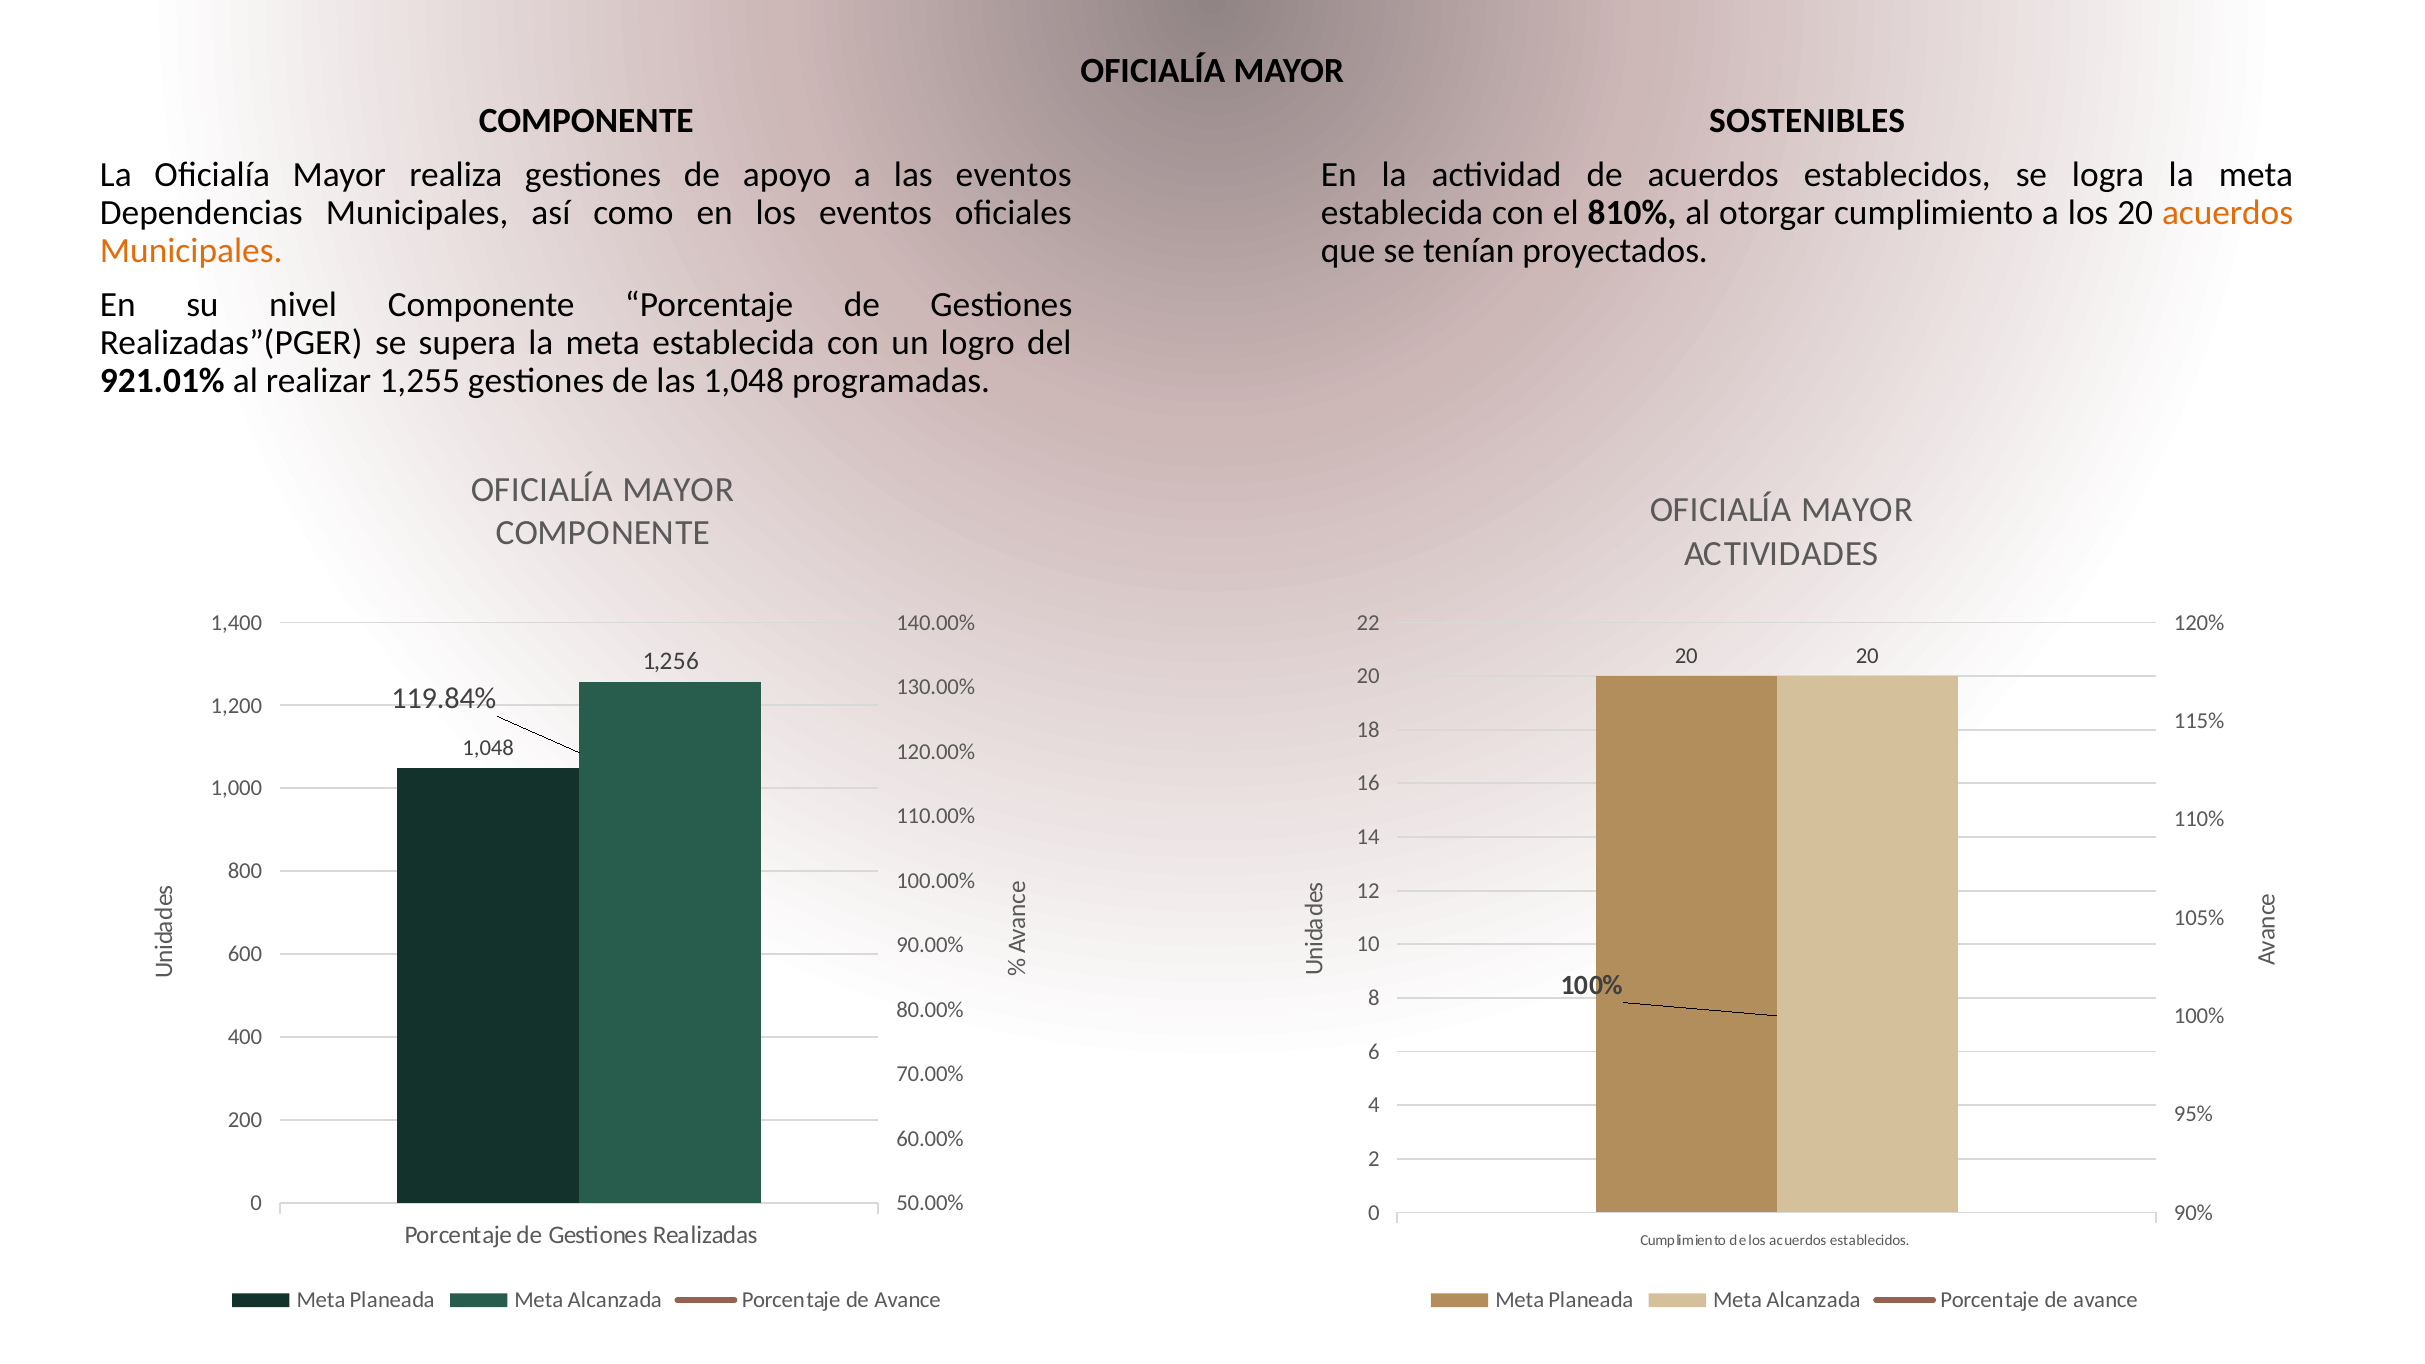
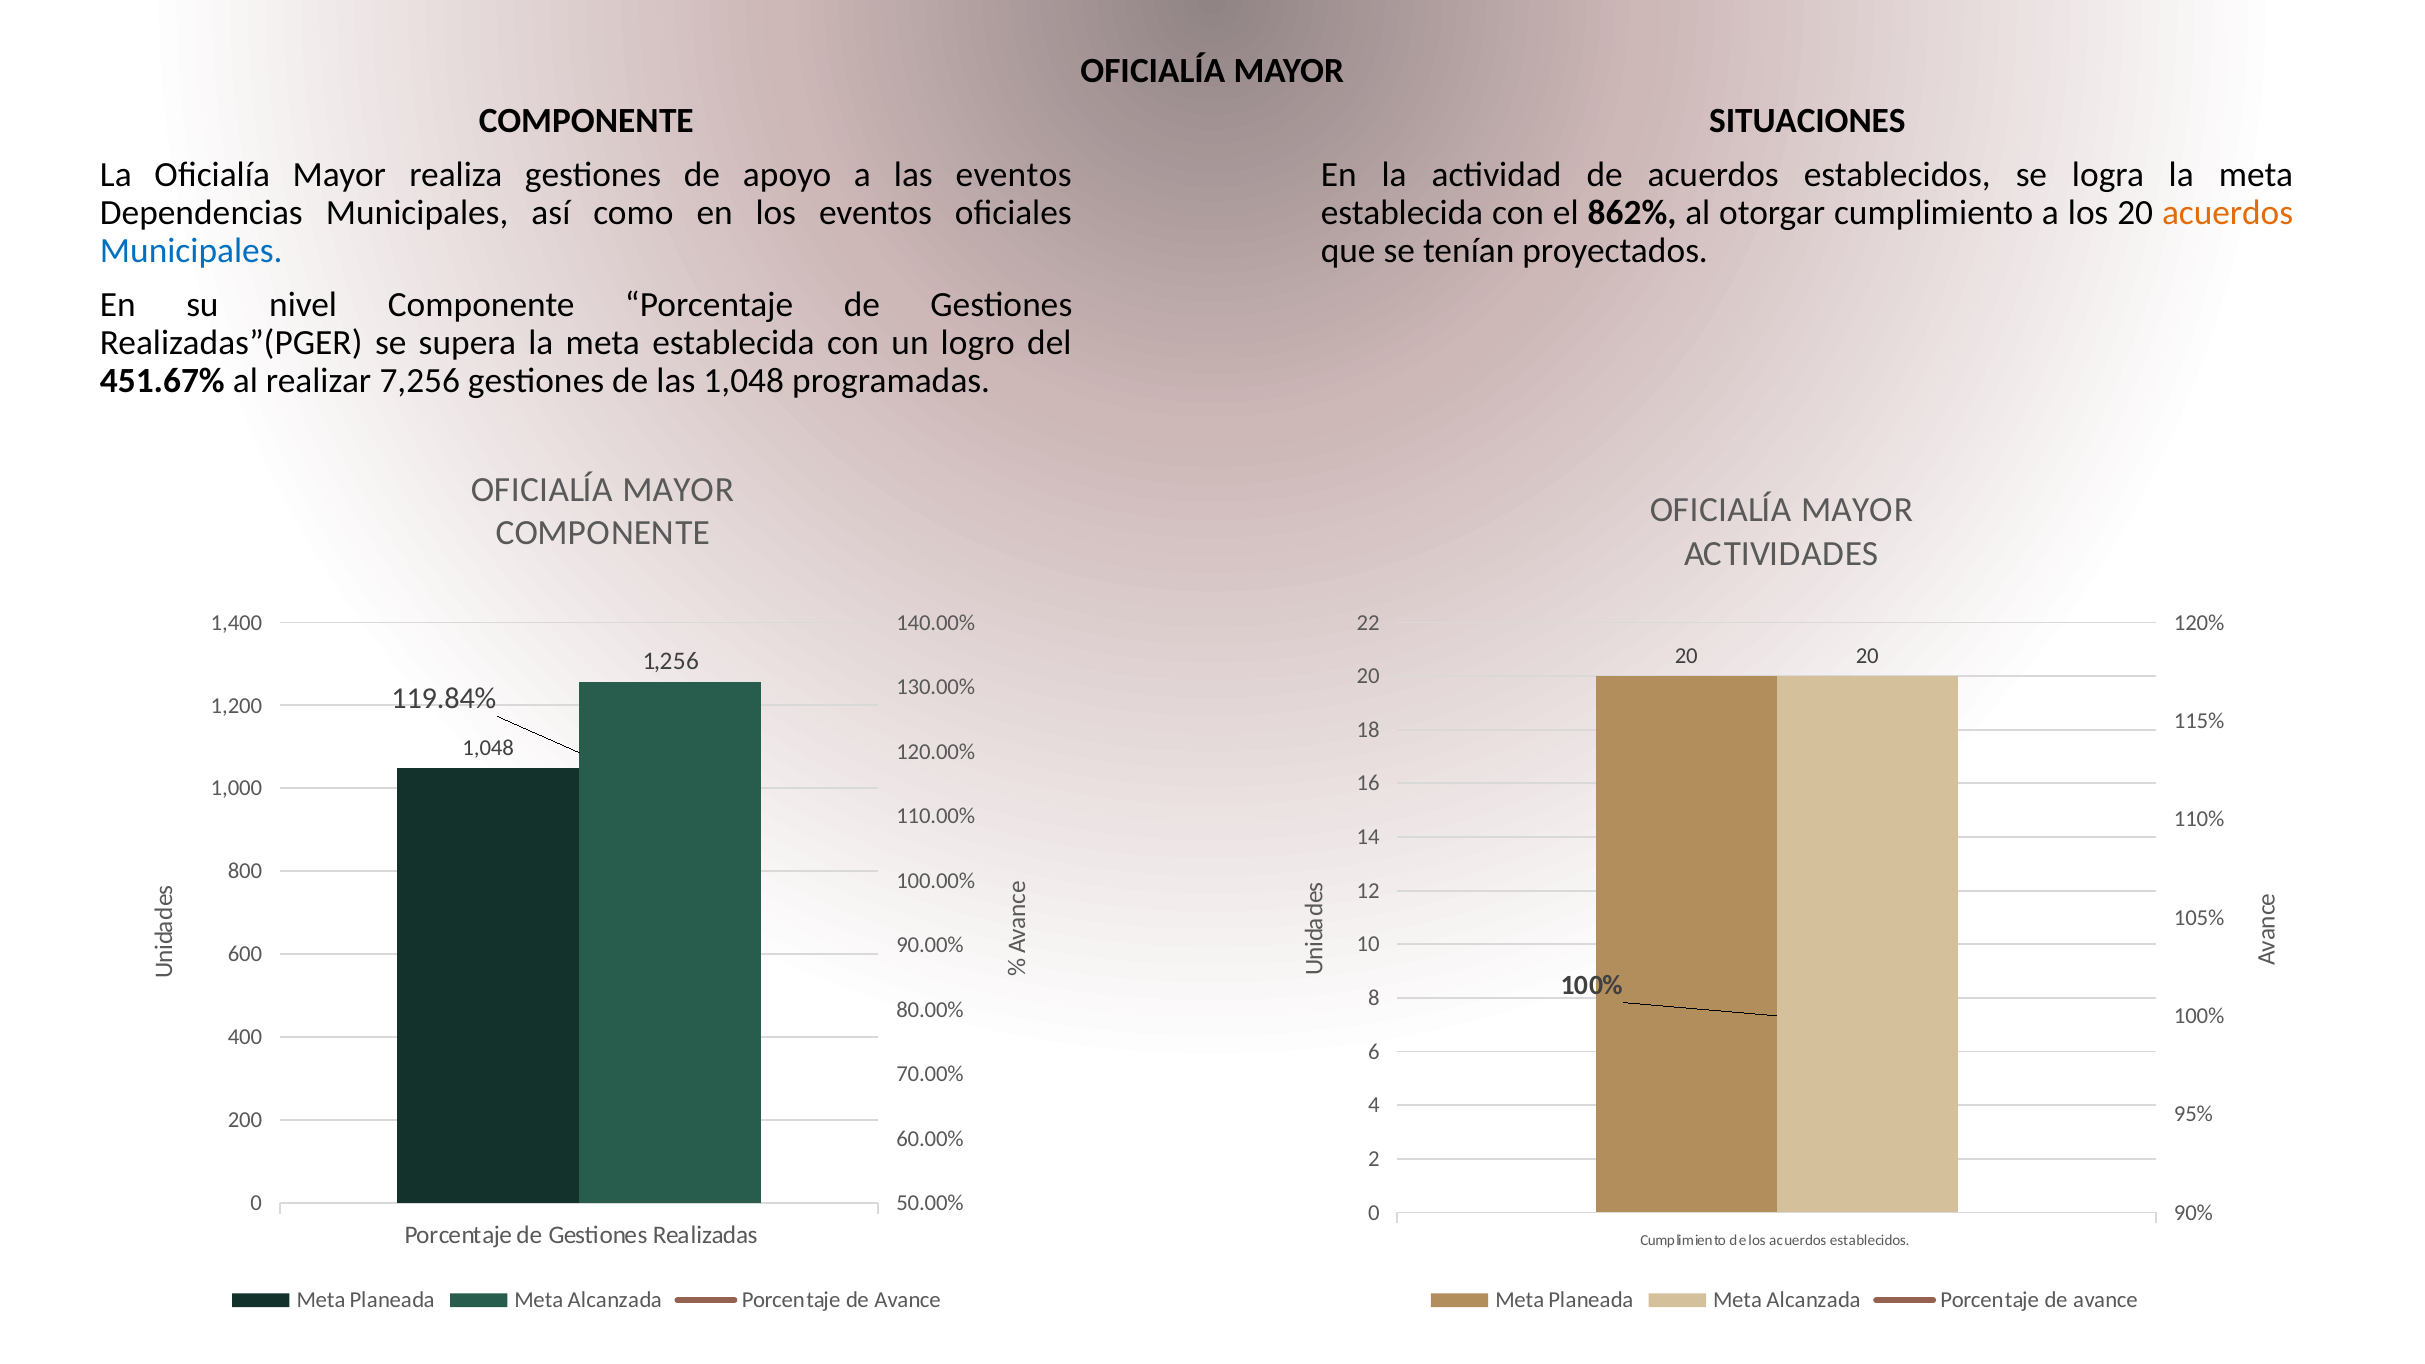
SOSTENIBLES: SOSTENIBLES -> SITUACIONES
810%: 810% -> 862%
Municipales at (191, 251) colour: orange -> blue
921.01%: 921.01% -> 451.67%
1,255: 1,255 -> 7,256
